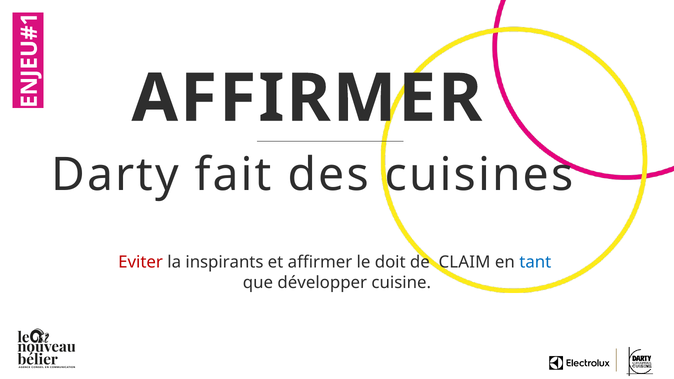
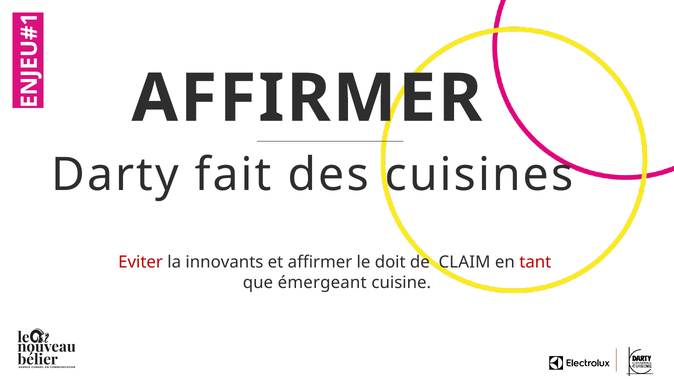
inspirants: inspirants -> innovants
tant colour: blue -> red
développer: développer -> émergeant
